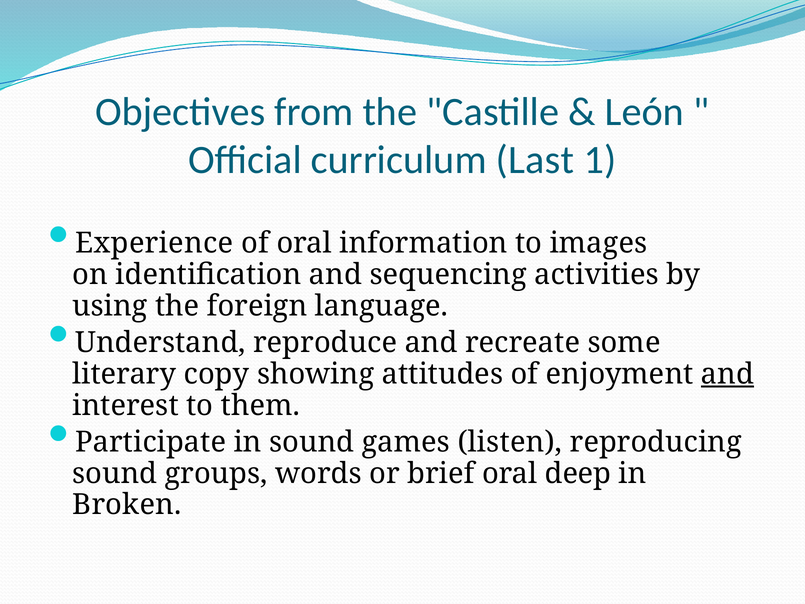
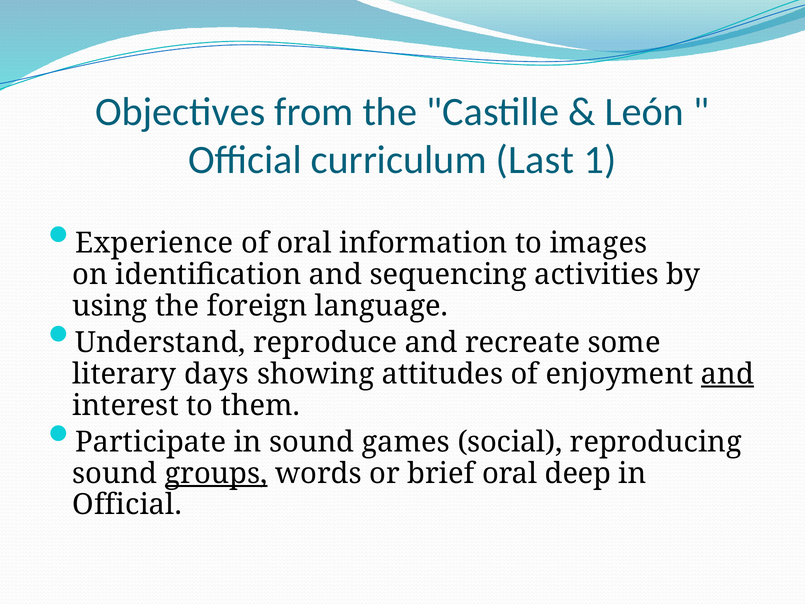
copy: copy -> days
listen: listen -> social
groups underline: none -> present
Broken at (127, 505): Broken -> Official
